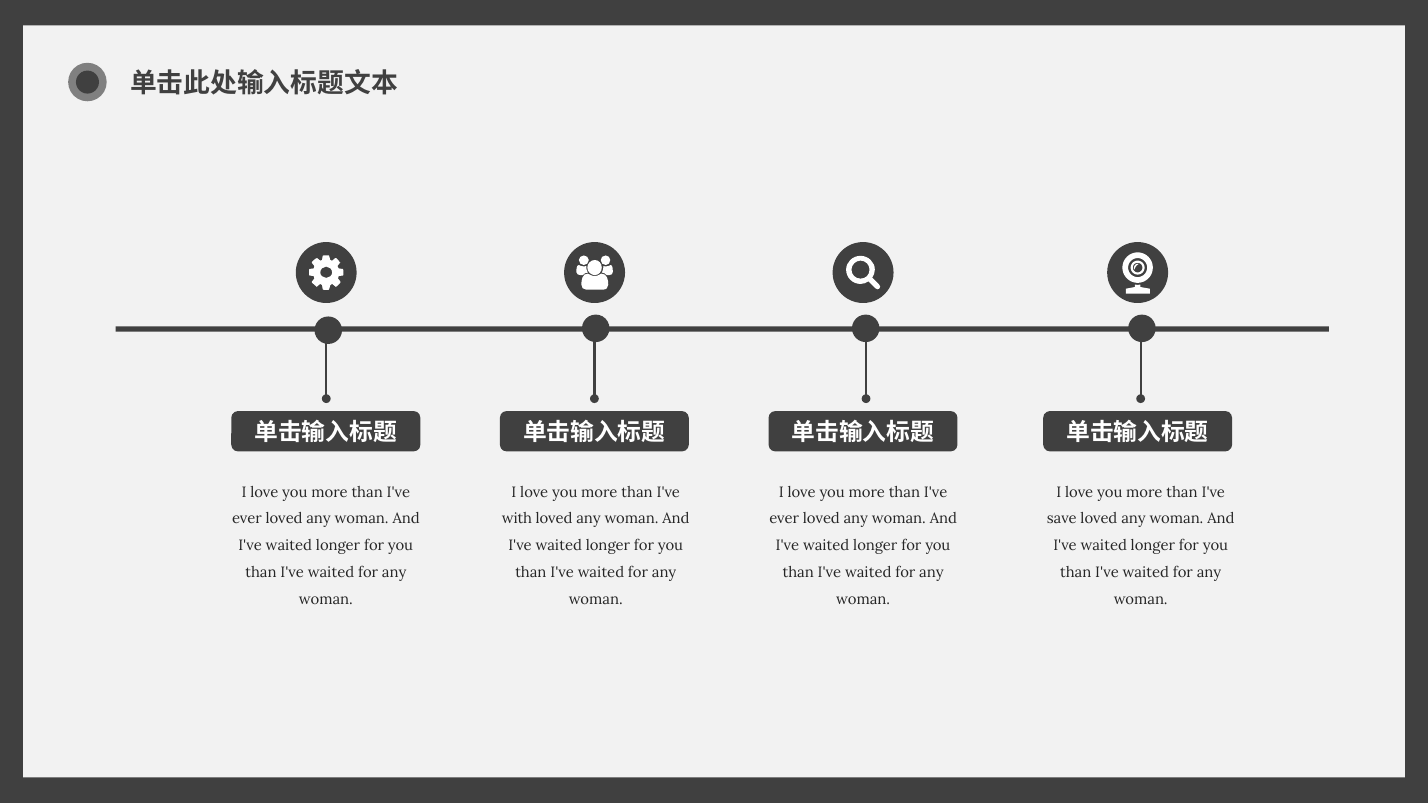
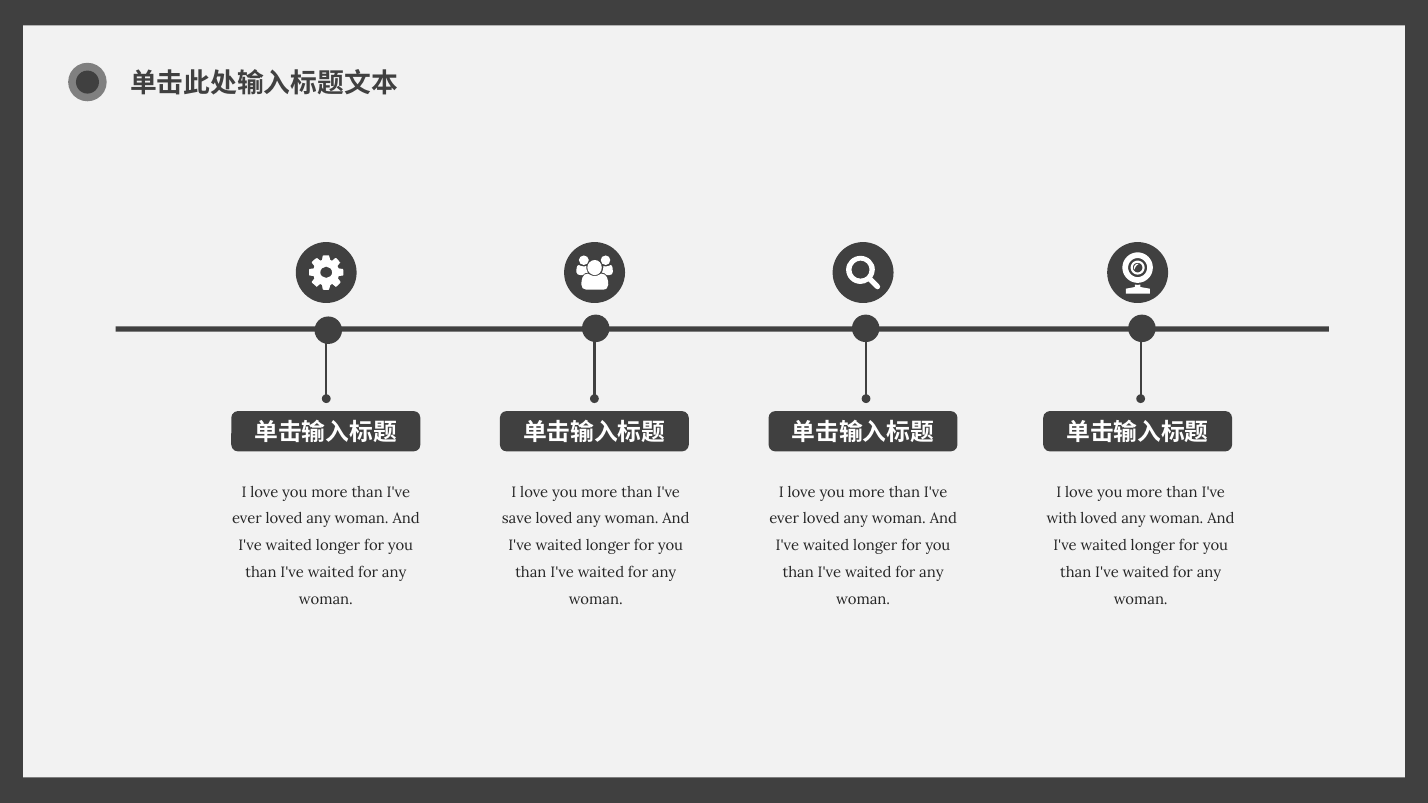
with: with -> save
save: save -> with
